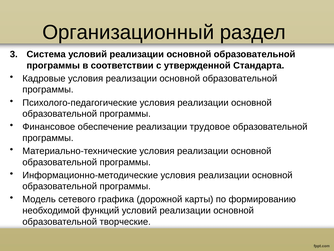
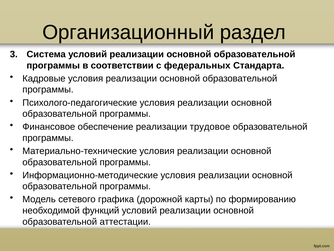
утвержденной: утвержденной -> федеральных
творческие: творческие -> аттестации
